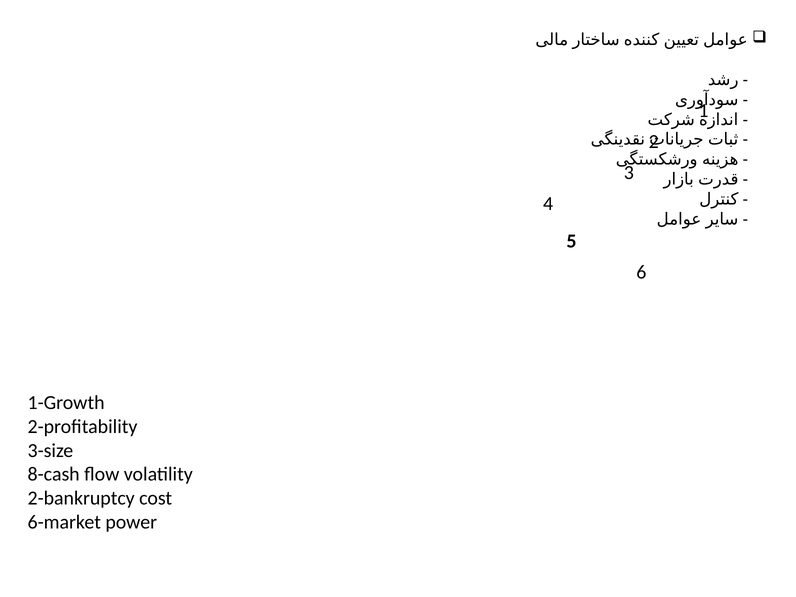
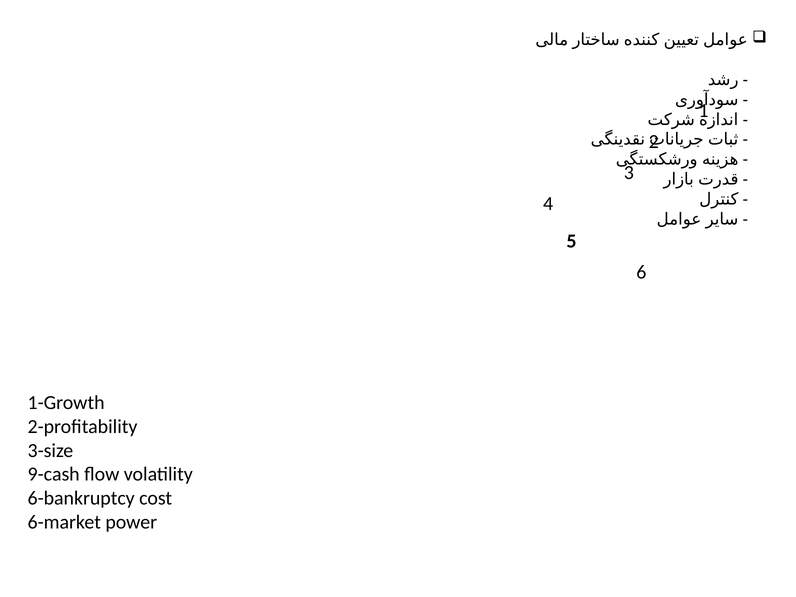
8-cash: 8-cash -> 9-cash
2-bankruptcy: 2-bankruptcy -> 6-bankruptcy
